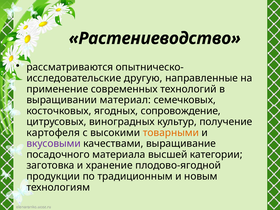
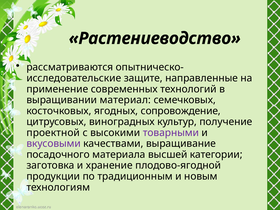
другую: другую -> защите
картофеля: картофеля -> проектной
товарными colour: orange -> purple
